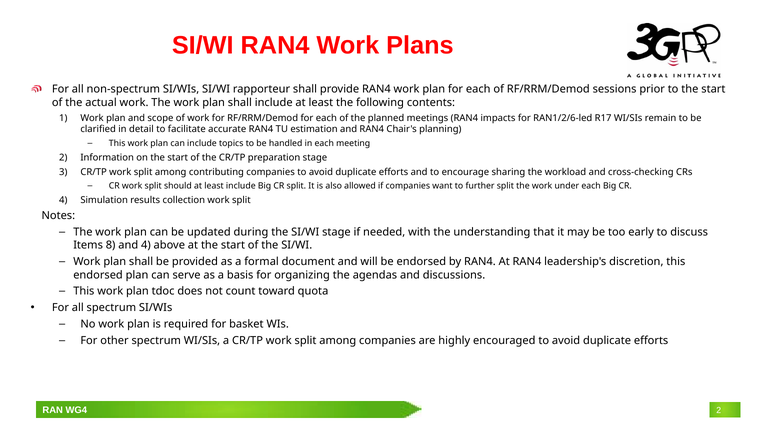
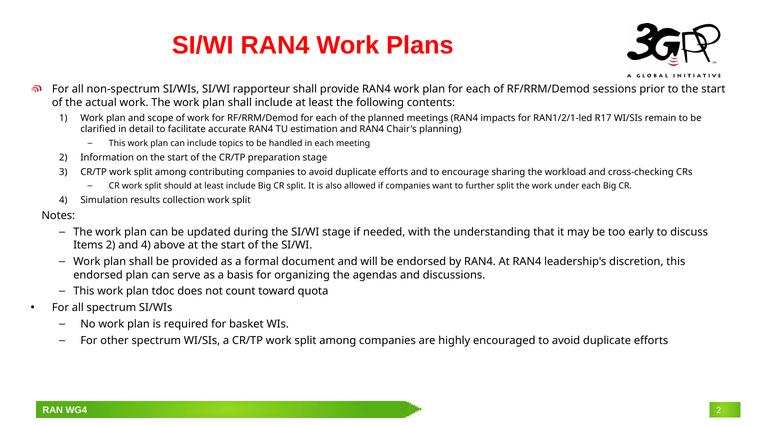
RAN1/2/6-led: RAN1/2/6-led -> RAN1/2/1-led
Items 8: 8 -> 2
